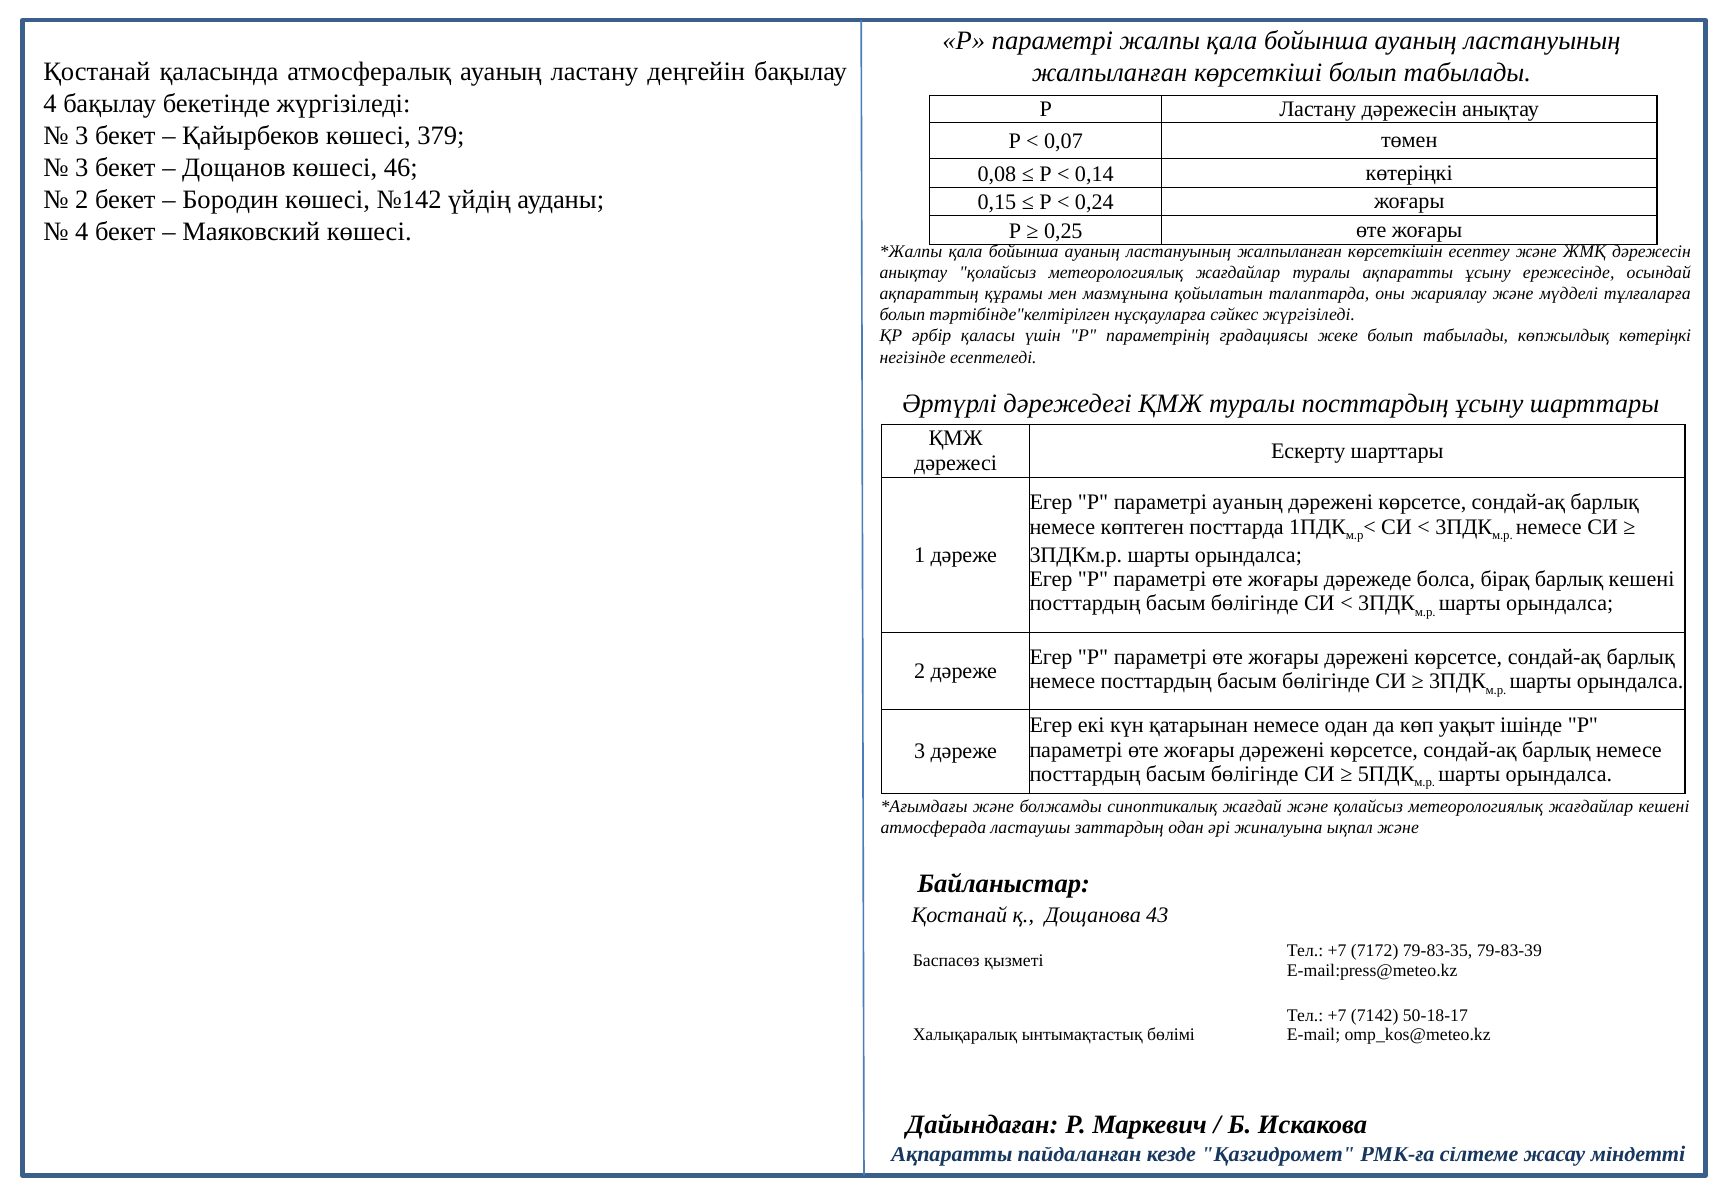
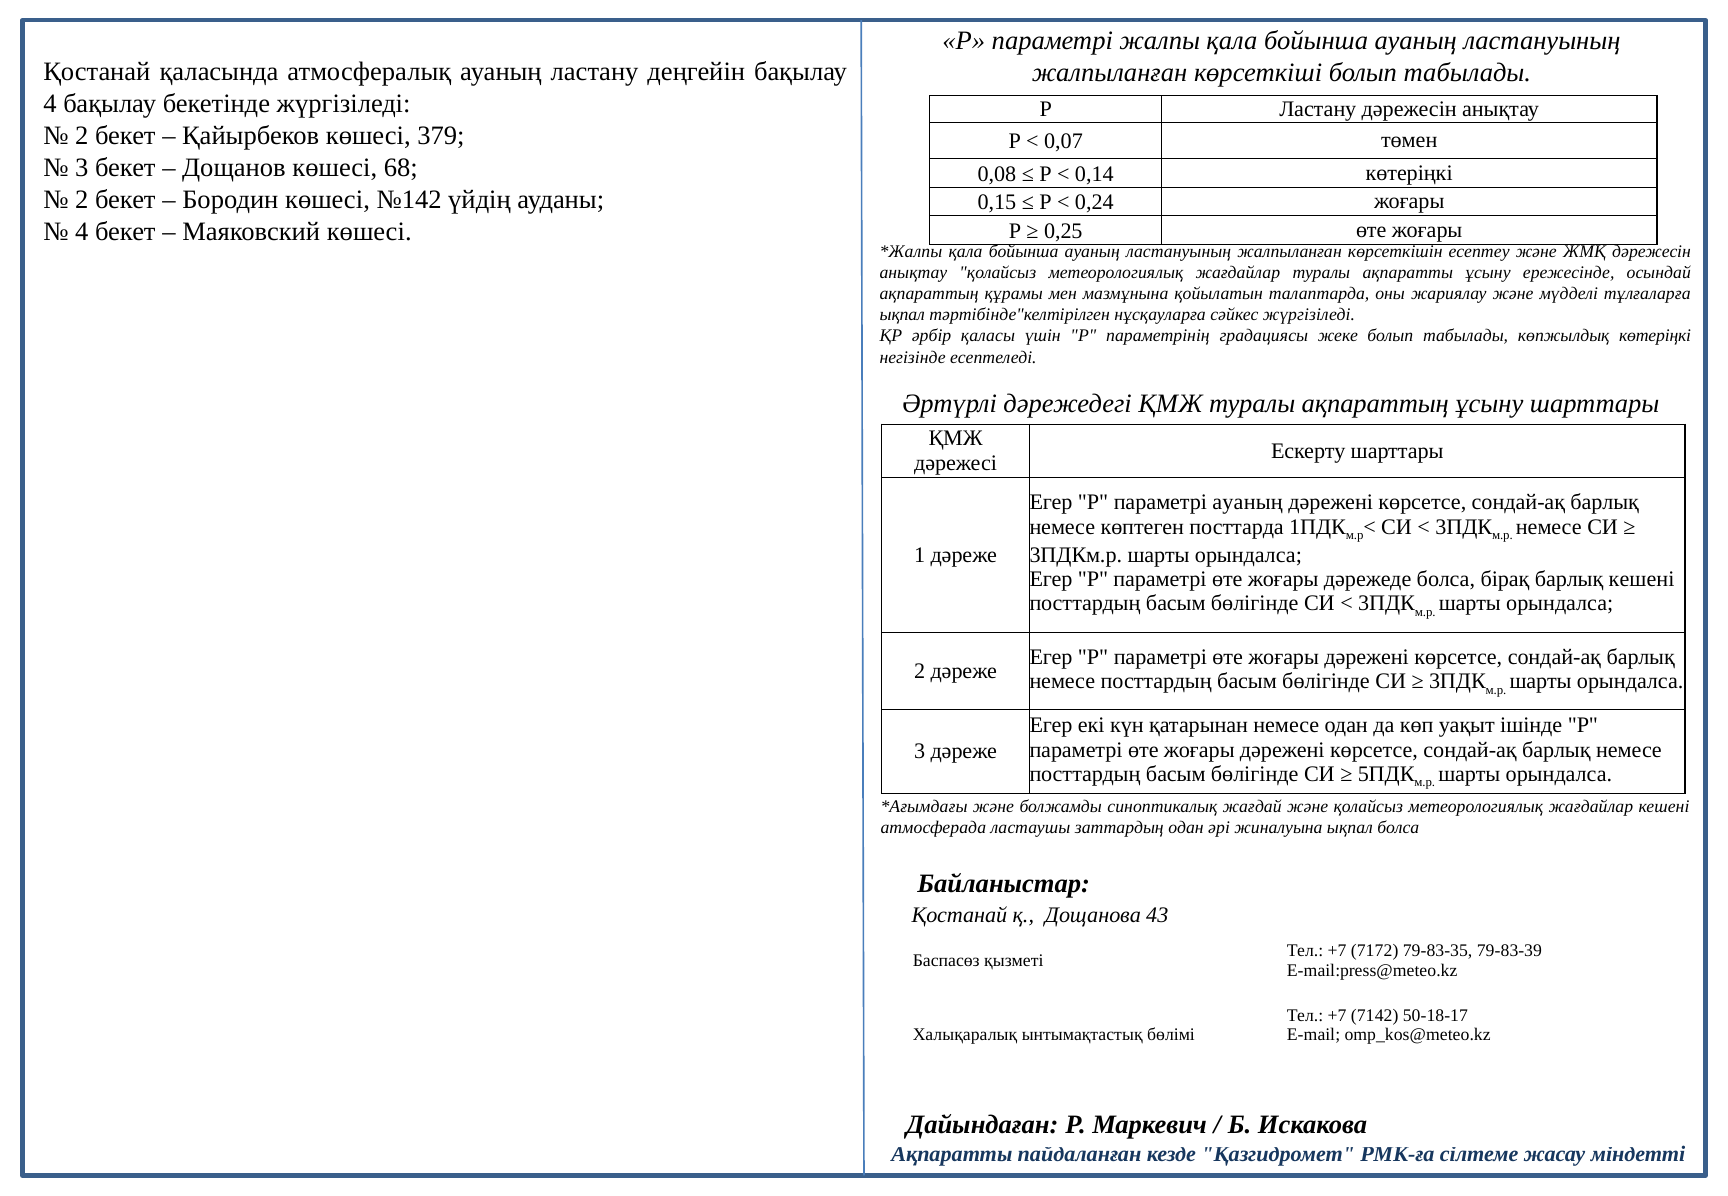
3 at (82, 136): 3 -> 2
46: 46 -> 68
болып at (902, 315): болып -> ықпал
туралы посттардың: посттардың -> ақпараттың
ықпал және: және -> болса
